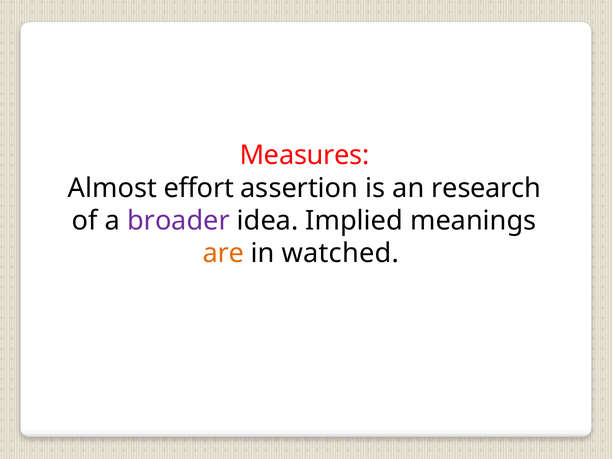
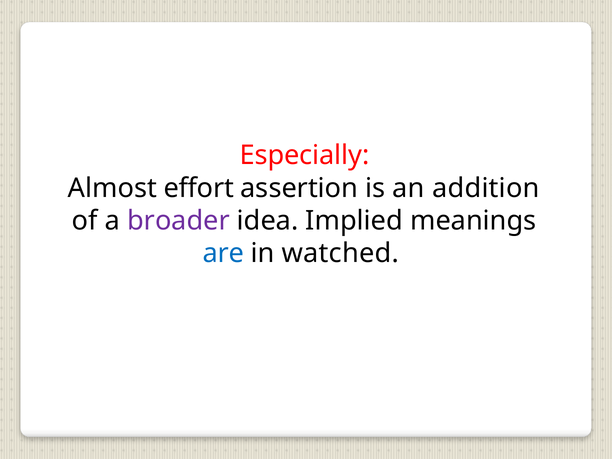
Measures: Measures -> Especially
research: research -> addition
are colour: orange -> blue
